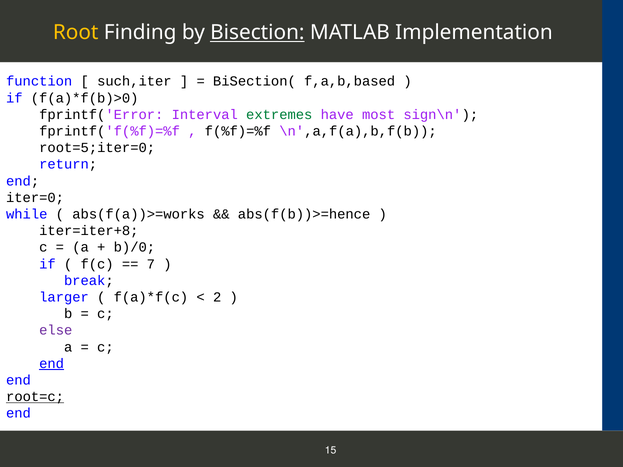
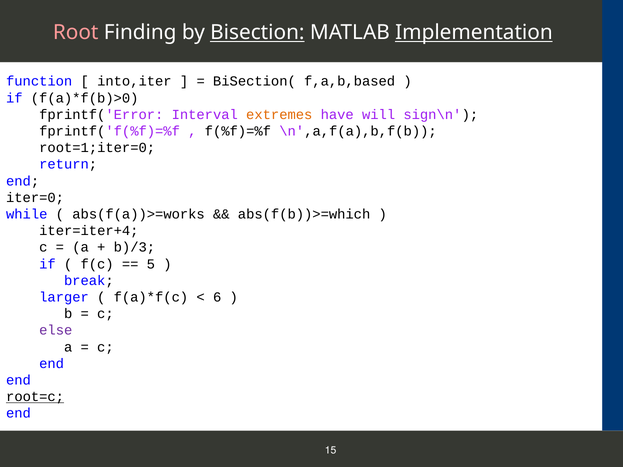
Root colour: yellow -> pink
Implementation underline: none -> present
such,iter: such,iter -> into,iter
extremes colour: green -> orange
most: most -> will
root=5;iter=0: root=5;iter=0 -> root=1;iter=0
abs(f(b))>=hence: abs(f(b))>=hence -> abs(f(b))>=which
iter=iter+8: iter=iter+8 -> iter=iter+4
b)/0: b)/0 -> b)/3
7: 7 -> 5
2: 2 -> 6
end at (52, 364) underline: present -> none
